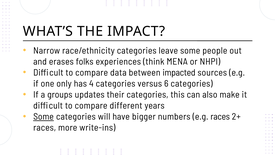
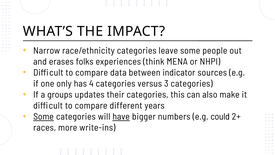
impacted: impacted -> indicator
6: 6 -> 3
have underline: none -> present
e.g races: races -> could
